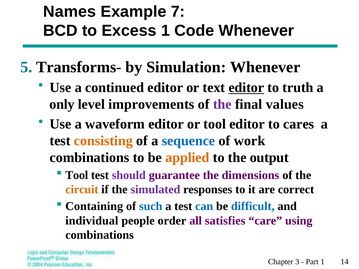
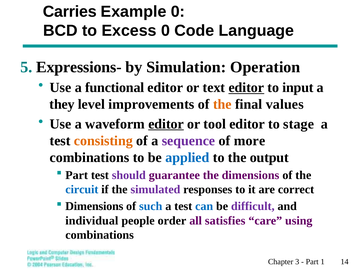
Names: Names -> Carries
Example 7: 7 -> 0
Excess 1: 1 -> 0
Code Whenever: Whenever -> Language
Transforms-: Transforms- -> Expressions-
Simulation Whenever: Whenever -> Operation
continued: continued -> functional
truth: truth -> input
only: only -> they
the at (222, 104) colour: purple -> orange
editor at (166, 124) underline: none -> present
cares: cares -> stage
sequence colour: blue -> purple
work: work -> more
applied colour: orange -> blue
Tool at (77, 175): Tool -> Part
circuit colour: orange -> blue
Containing at (94, 206): Containing -> Dimensions
difficult colour: blue -> purple
